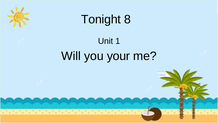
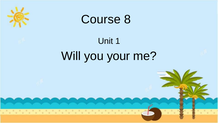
Tonight: Tonight -> Course
